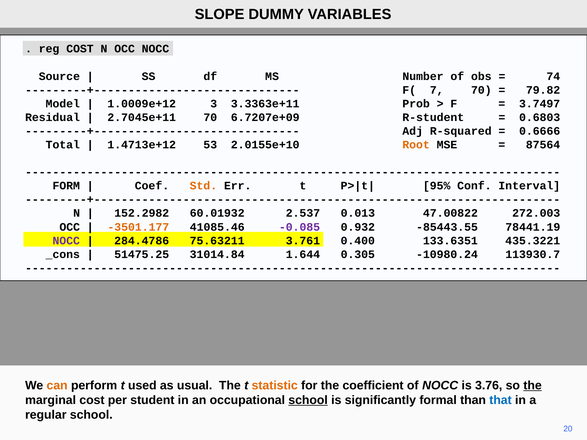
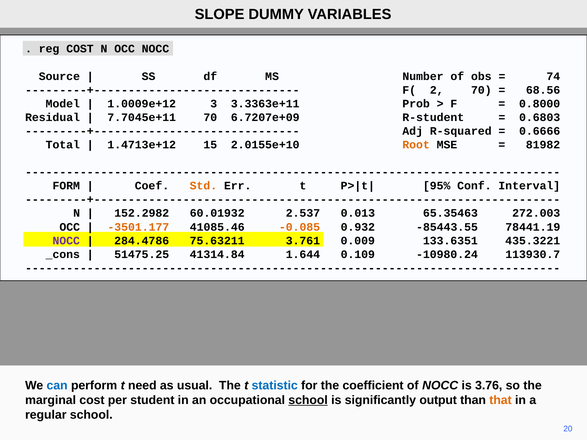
7: 7 -> 2
79.82: 79.82 -> 68.56
3.7497: 3.7497 -> 0.8000
2.7045e+11: 2.7045e+11 -> 7.7045e+11
53: 53 -> 15
87564: 87564 -> 81982
47.00822: 47.00822 -> 65.35463
-0.085 colour: purple -> orange
0.400: 0.400 -> 0.009
31014.84: 31014.84 -> 41314.84
0.305: 0.305 -> 0.109
can colour: orange -> blue
used: used -> need
statistic colour: orange -> blue
the at (533, 386) underline: present -> none
formal: formal -> output
that colour: blue -> orange
